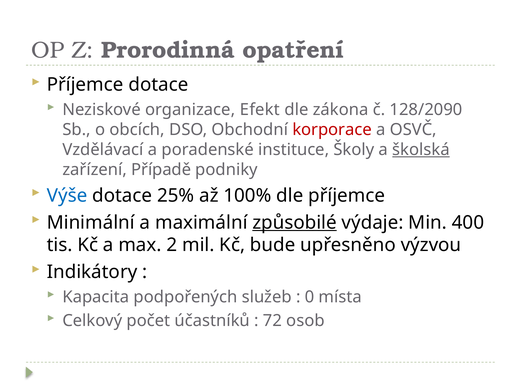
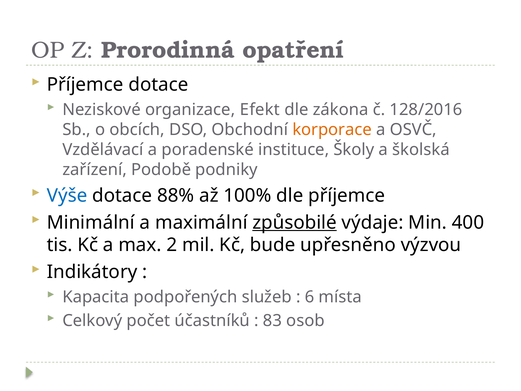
128/2090: 128/2090 -> 128/2016
korporace colour: red -> orange
školská underline: present -> none
Případě: Případě -> Podobě
25%: 25% -> 88%
0: 0 -> 6
72: 72 -> 83
